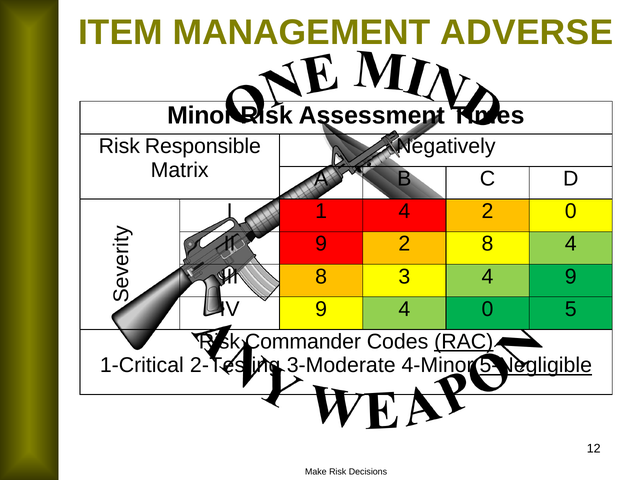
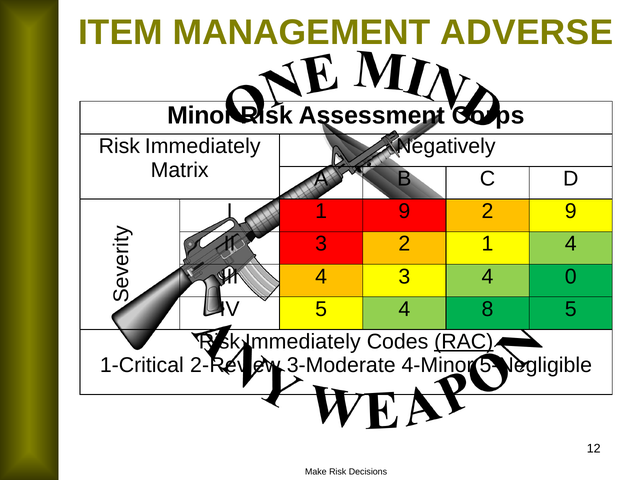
Times: Times -> Corps
Responsible at (203, 146): Responsible -> Immediately
1 4: 4 -> 9
2 0: 0 -> 9
II 9: 9 -> 3
2 8: 8 -> 1
III 8: 8 -> 4
4 9: 9 -> 0
IV 9: 9 -> 5
4 0: 0 -> 8
Commander at (303, 341): Commander -> Immediately
2-Testing: 2-Testing -> 2-Review
5-Negligible underline: present -> none
